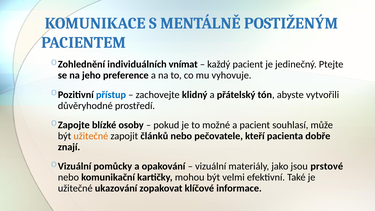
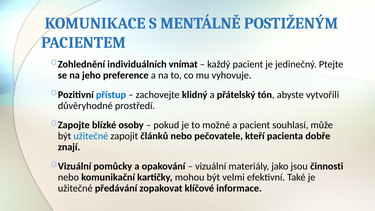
užitečné at (91, 136) colour: orange -> blue
prstové: prstové -> činnosti
ukazování: ukazování -> předávání
